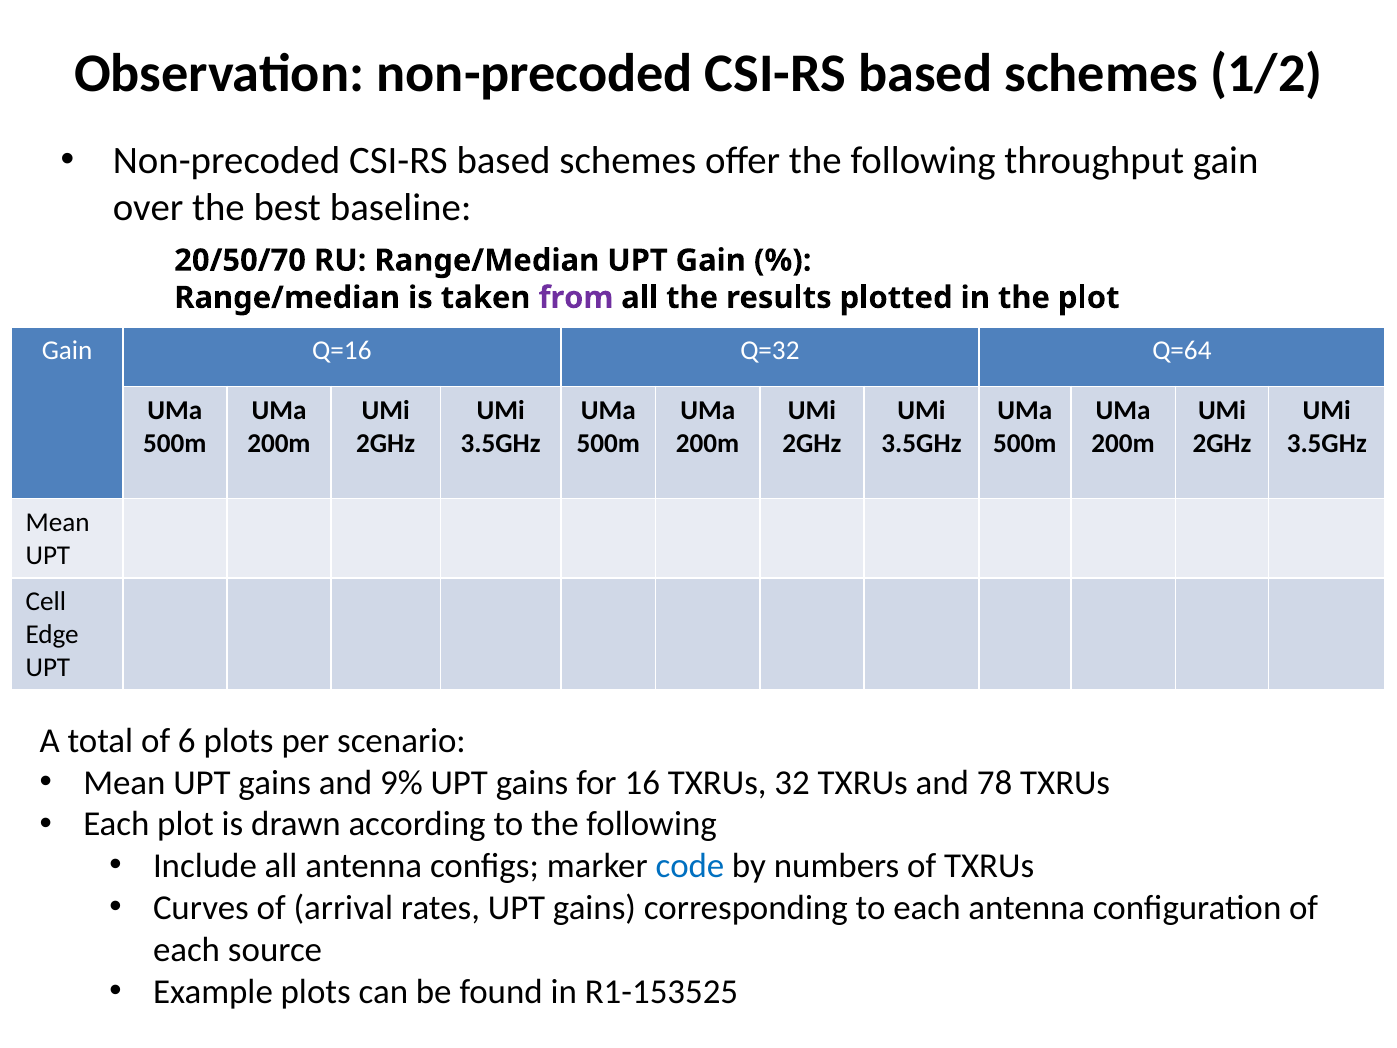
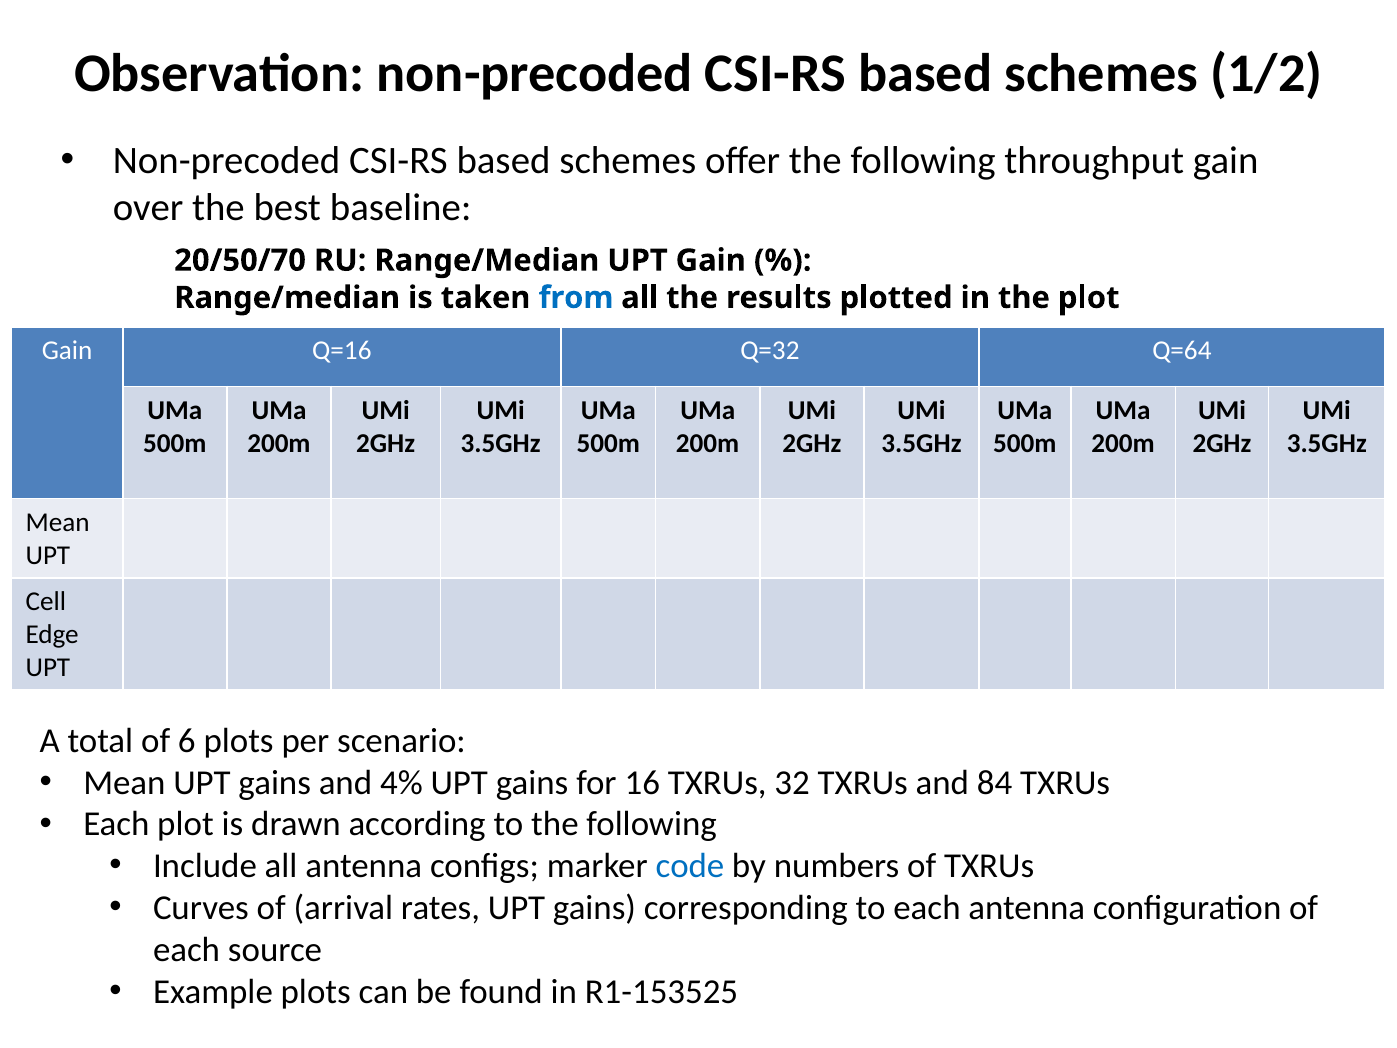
from colour: purple -> blue
9%: 9% -> 4%
78: 78 -> 84
